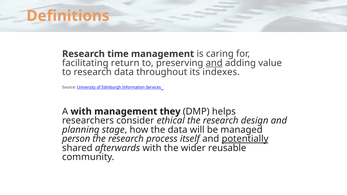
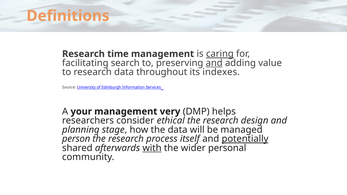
caring underline: none -> present
return: return -> search
A with: with -> your
they: they -> very
with at (152, 148) underline: none -> present
reusable: reusable -> personal
